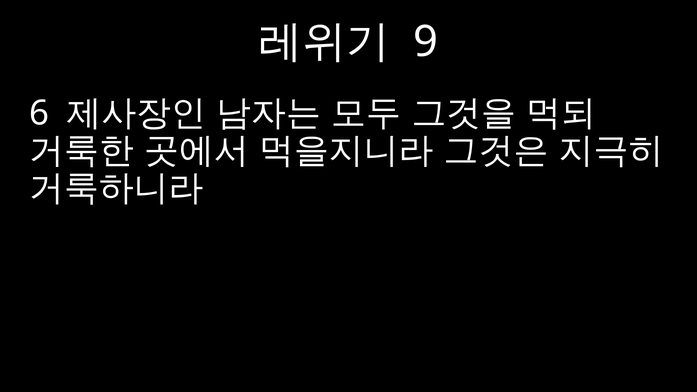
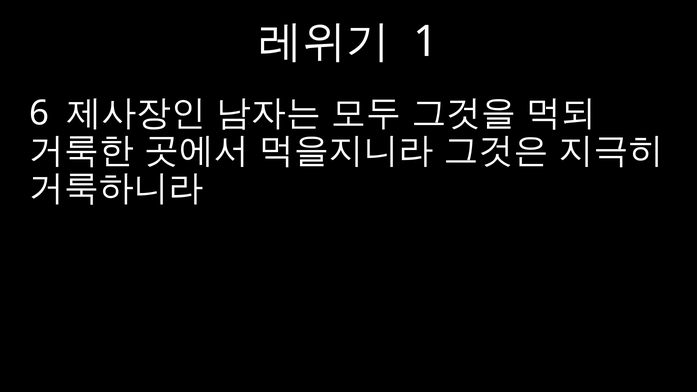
9: 9 -> 1
